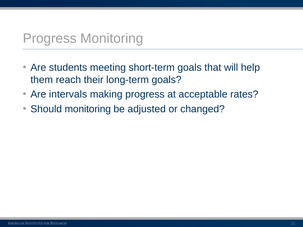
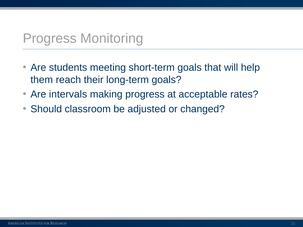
Should monitoring: monitoring -> classroom
